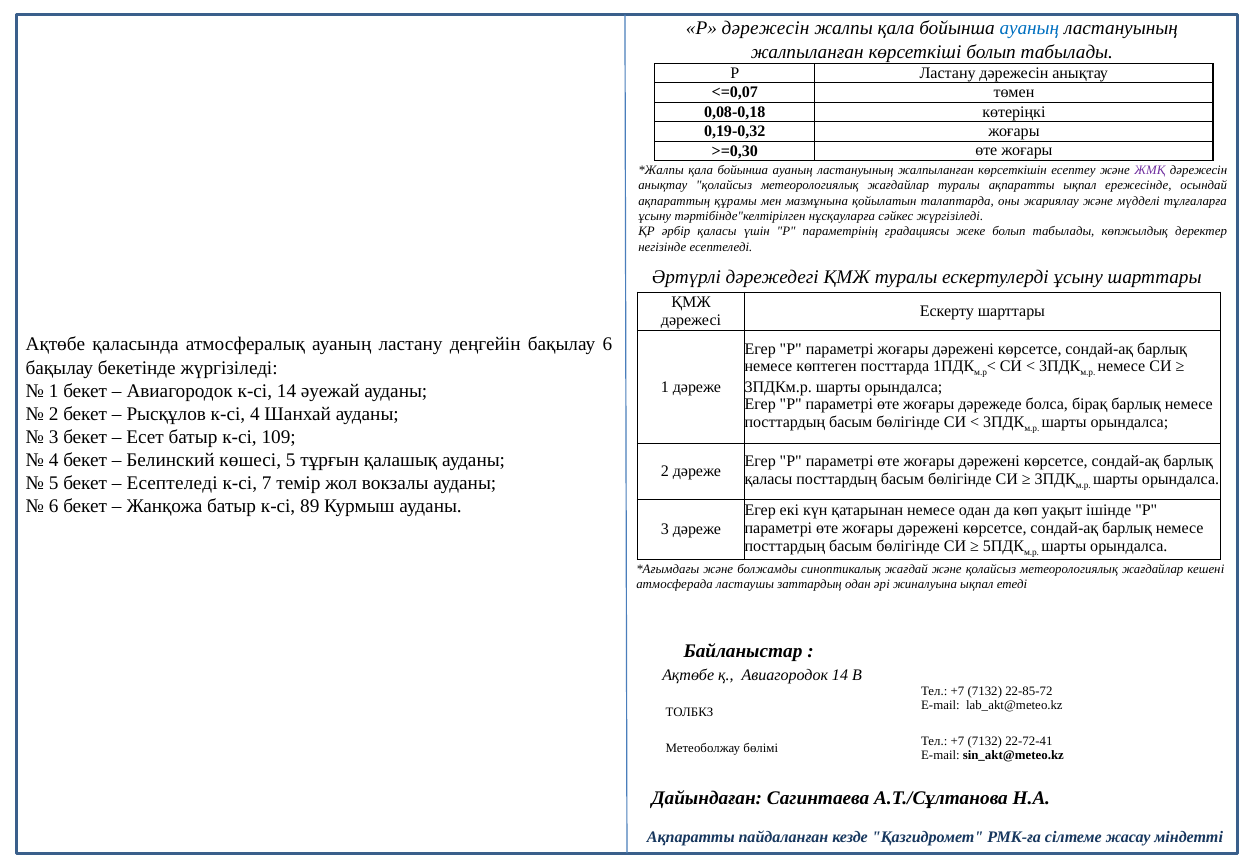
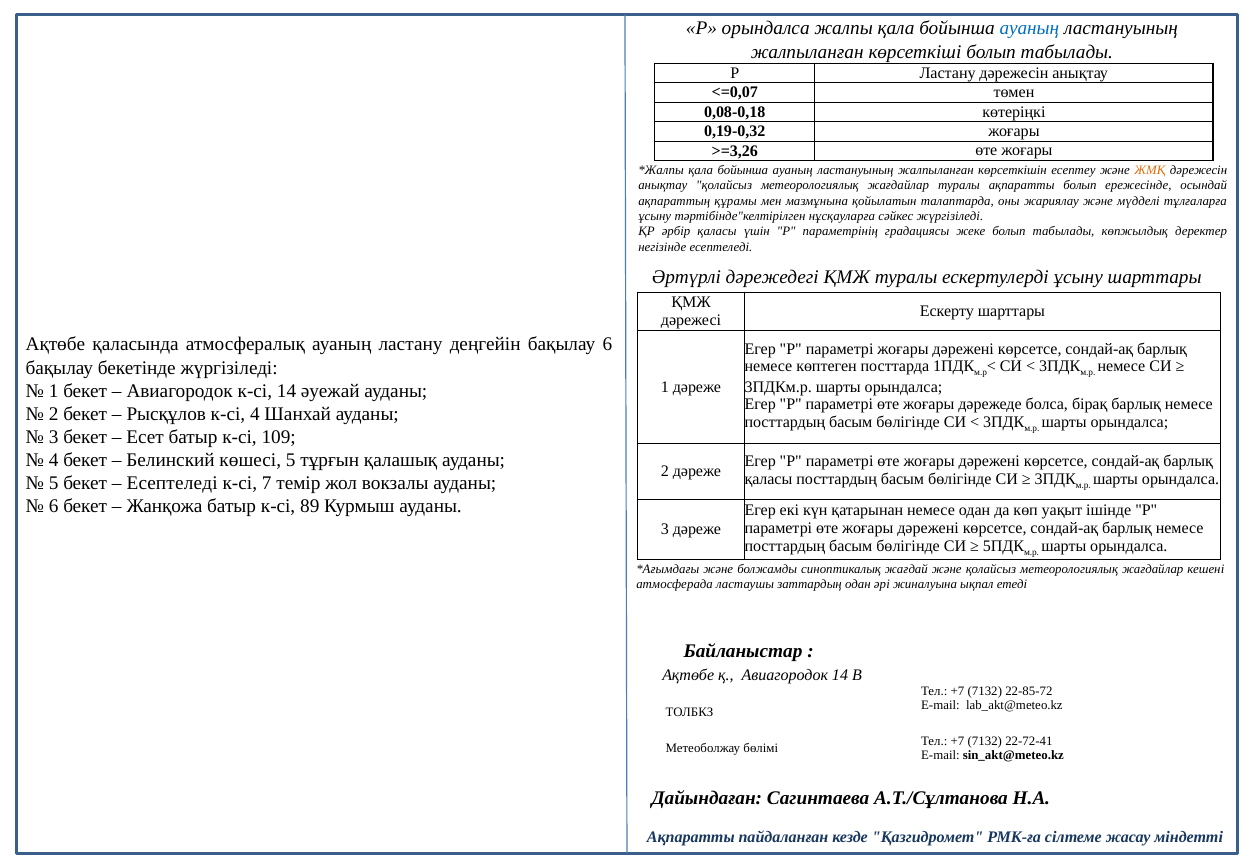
Р дәрежесін: дәрежесін -> орындалса
>=0,30: >=0,30 -> >=3,26
ЖМҚ colour: purple -> orange
ақпаратты ықпал: ықпал -> болып
